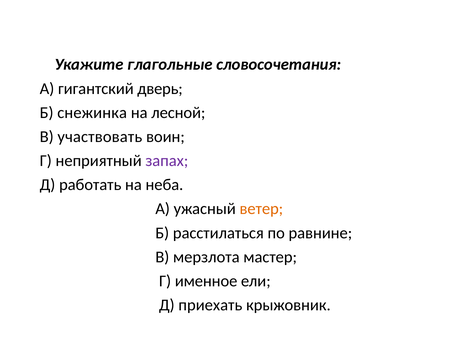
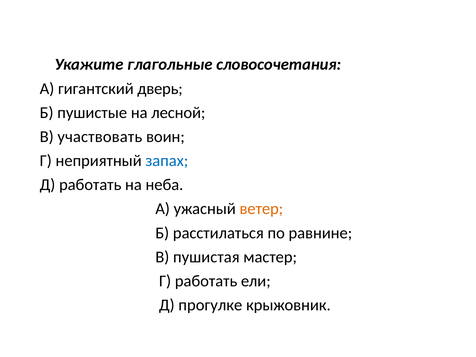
снежинка: снежинка -> пушистые
запах colour: purple -> blue
мерзлота: мерзлота -> пушистая
Г именное: именное -> работать
приехать: приехать -> прогулке
